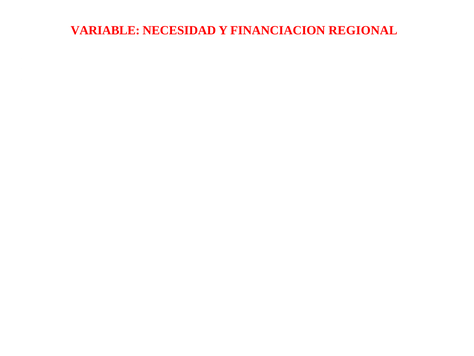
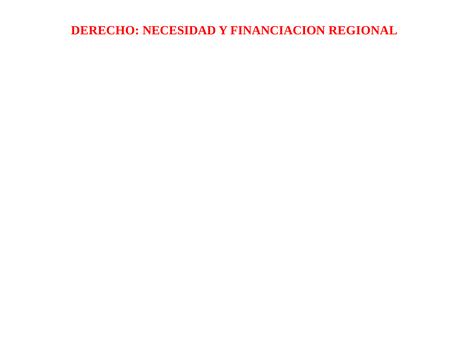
VARIABLE: VARIABLE -> DERECHO
